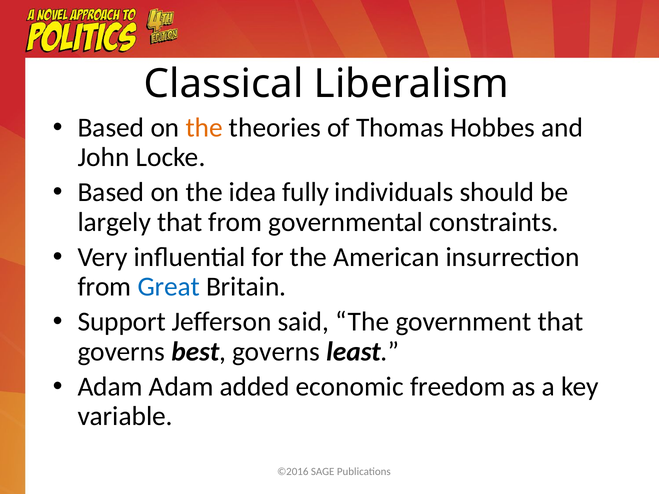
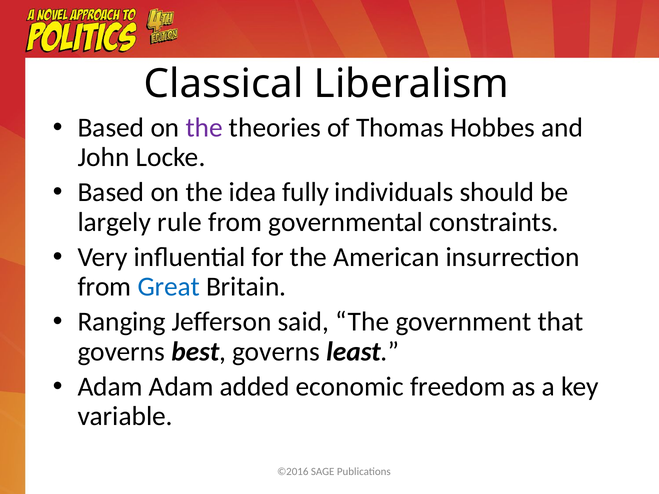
the at (204, 128) colour: orange -> purple
largely that: that -> rule
Support: Support -> Ranging
